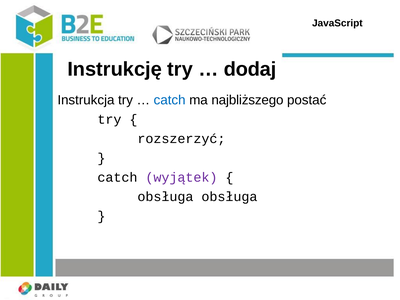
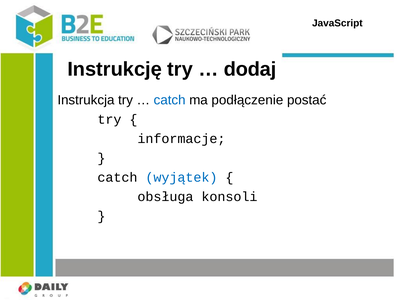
najbliższego: najbliższego -> podłączenie
rozszerzyć: rozszerzyć -> informacje
wyjątek colour: purple -> blue
obsługa obsługa: obsługa -> konsoli
